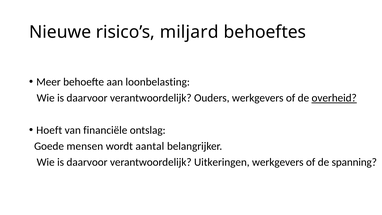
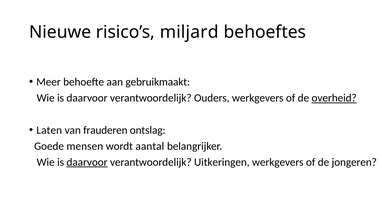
loonbelasting: loonbelasting -> gebruikmaakt
Hoeft: Hoeft -> Laten
financiële: financiële -> frauderen
daarvoor at (87, 162) underline: none -> present
spanning: spanning -> jongeren
